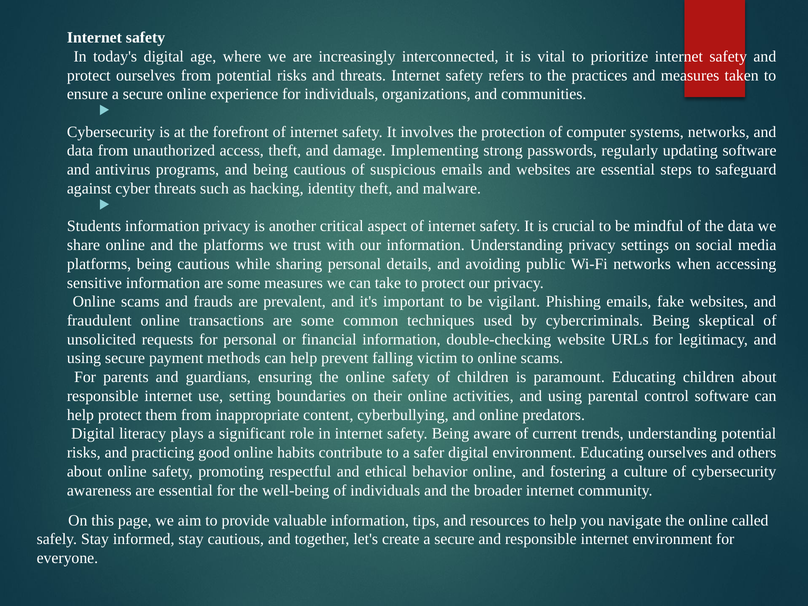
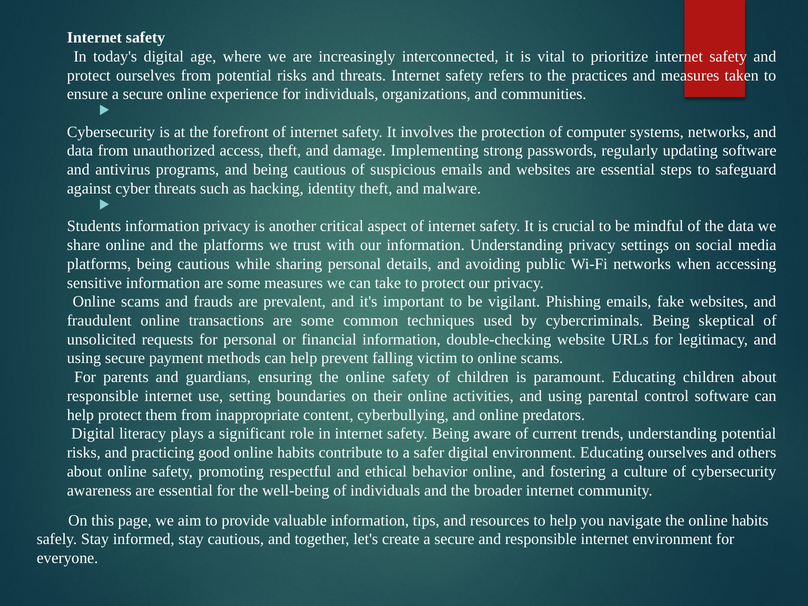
the online called: called -> habits
